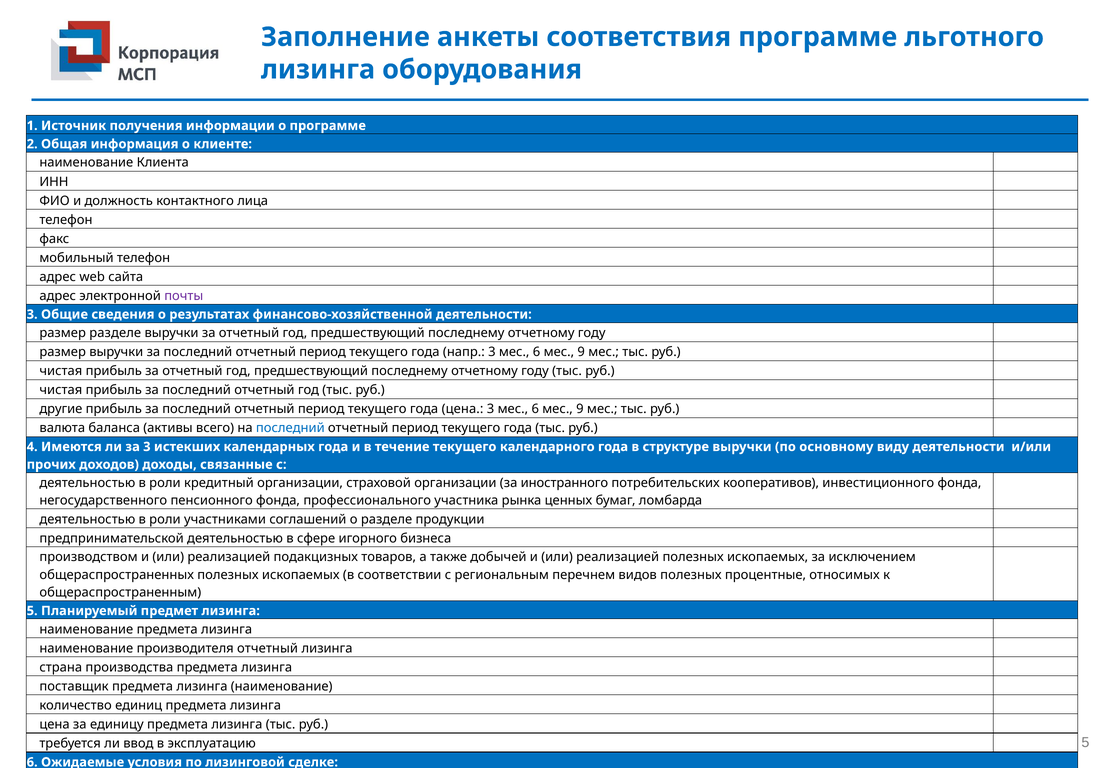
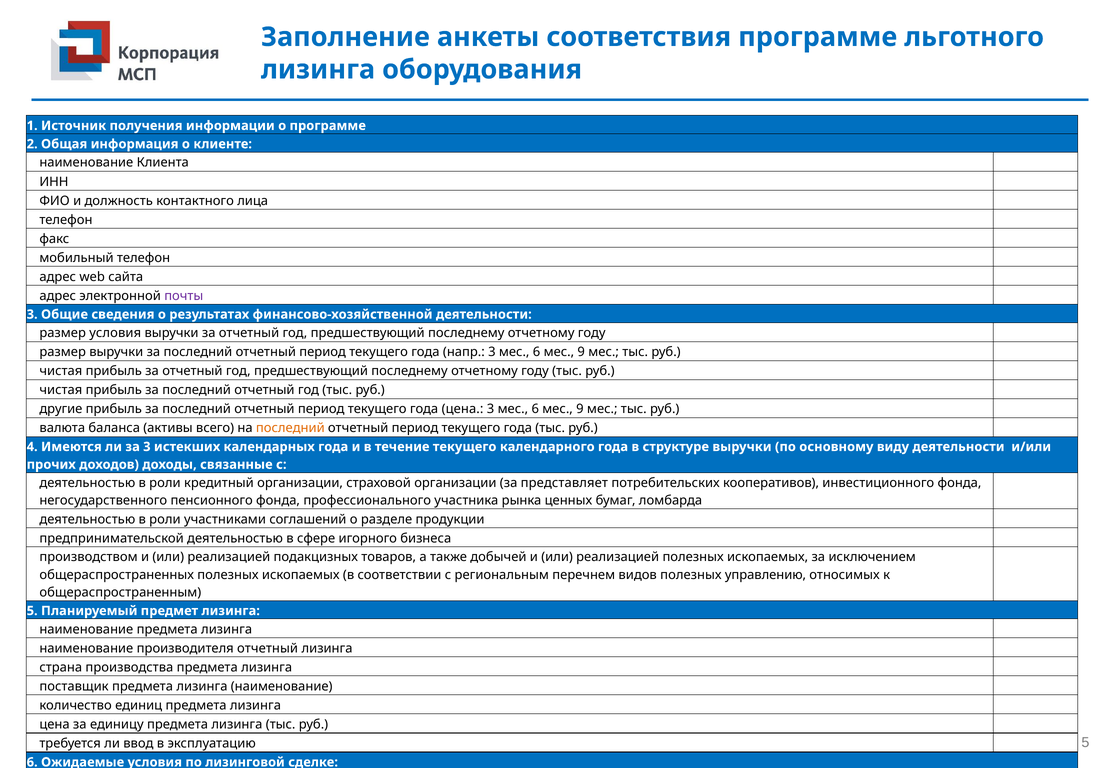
размер разделе: разделе -> условия
последний at (290, 428) colour: blue -> orange
иностранного: иностранного -> представляет
процентные: процентные -> управлению
